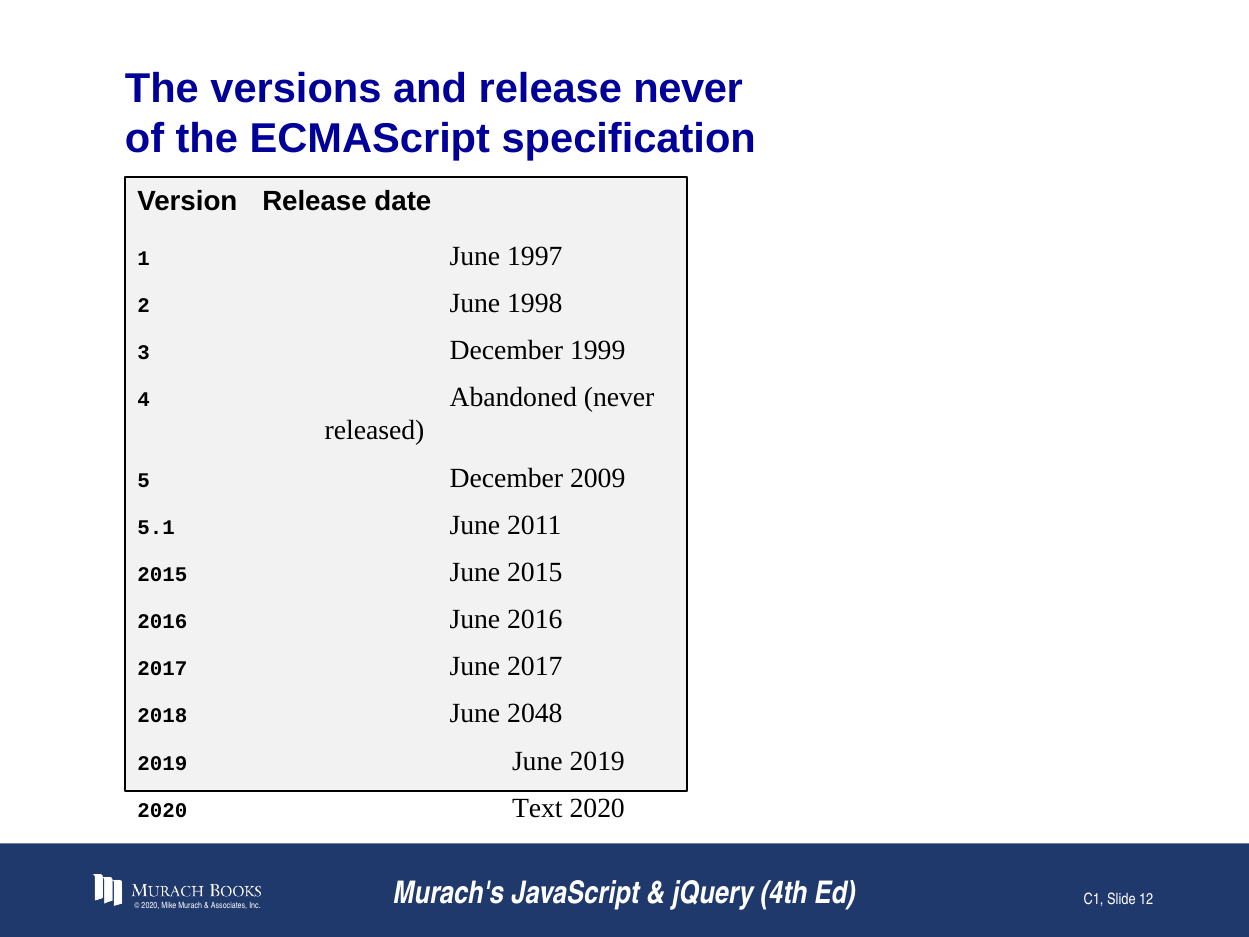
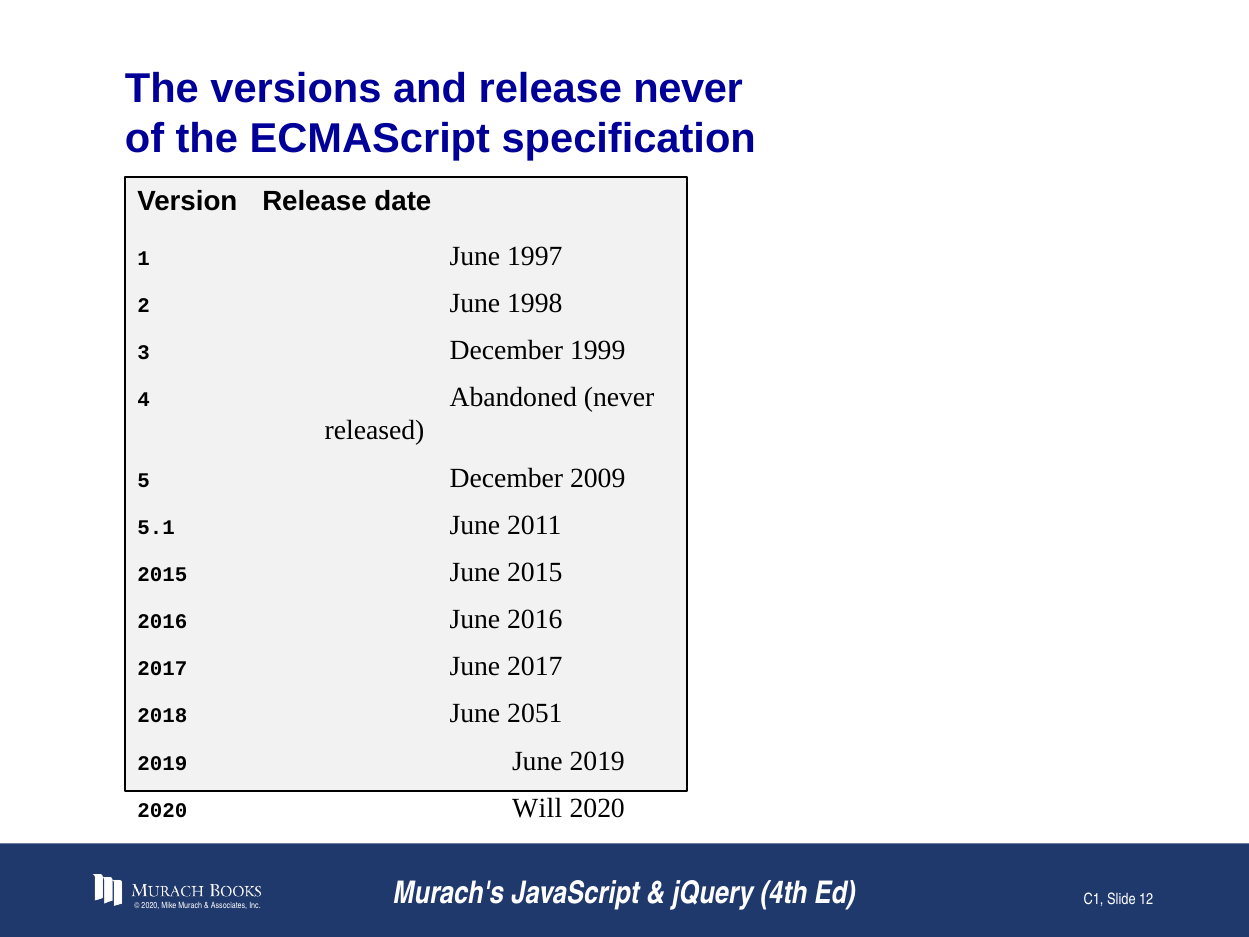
2048: 2048 -> 2051
Text: Text -> Will
